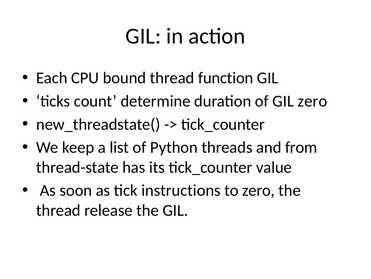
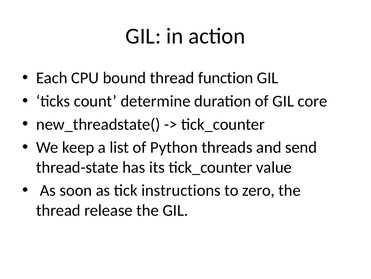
GIL zero: zero -> core
from: from -> send
